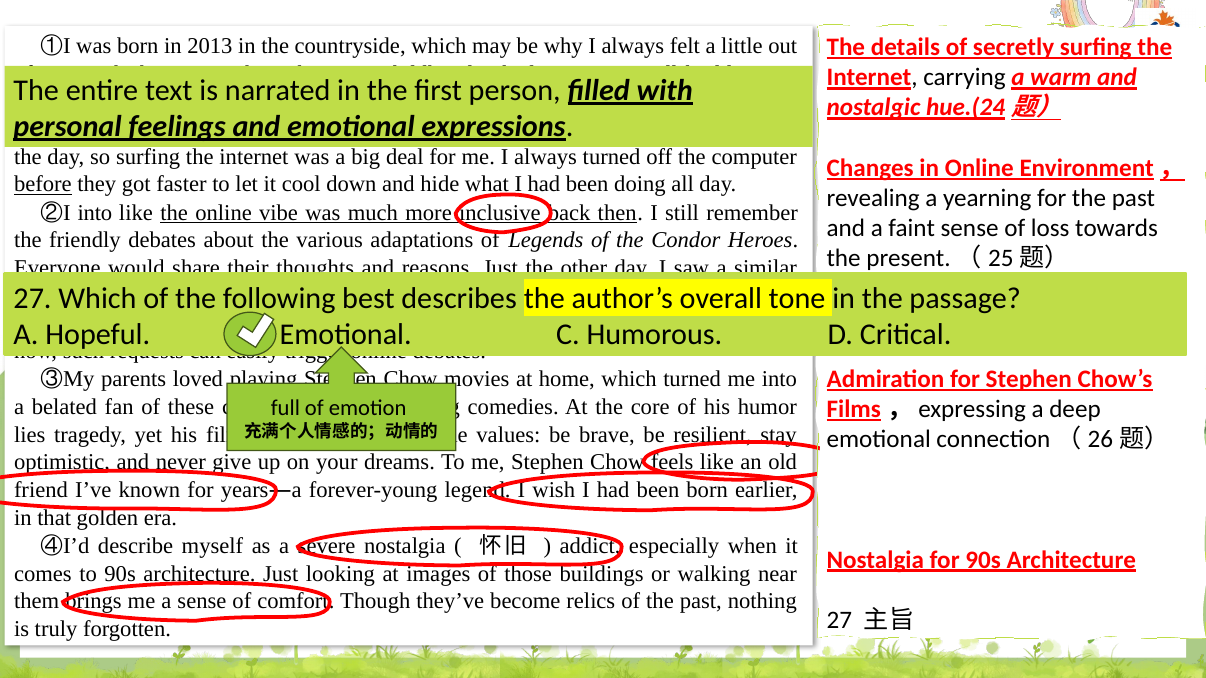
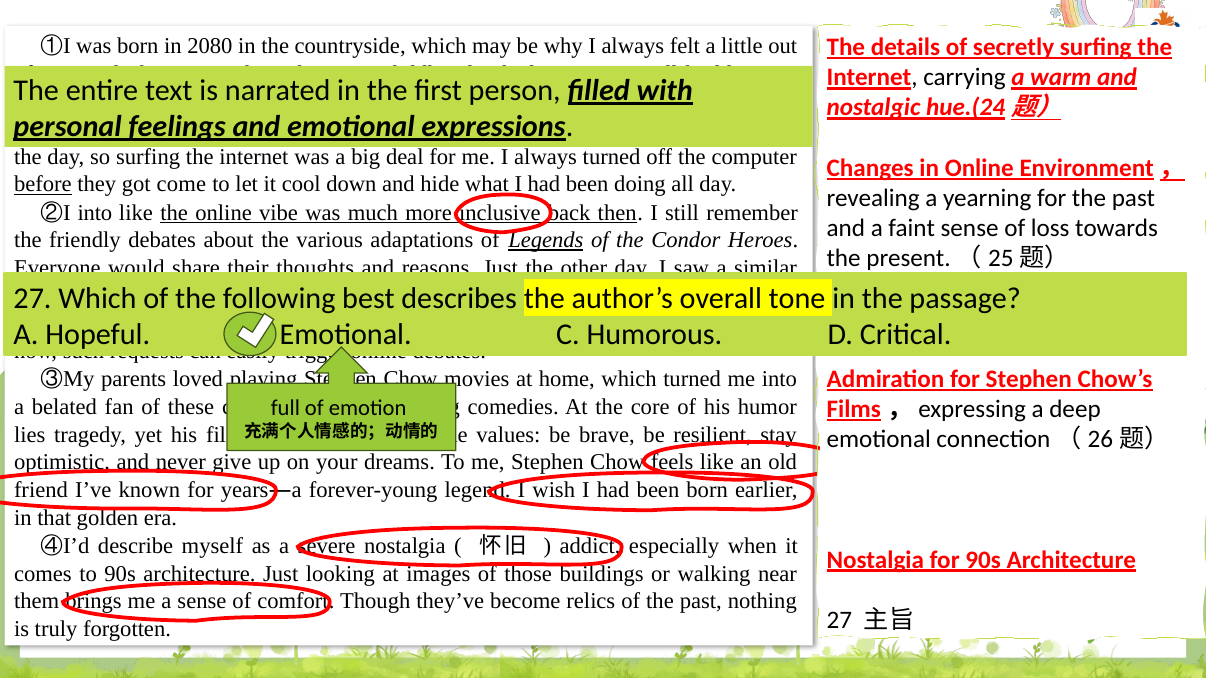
2013: 2013 -> 2080
faster: faster -> come
Legends underline: none -> present
